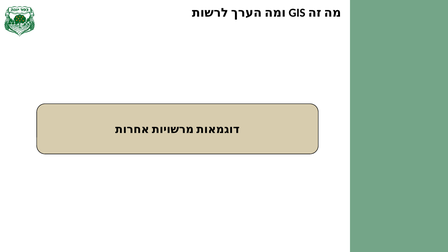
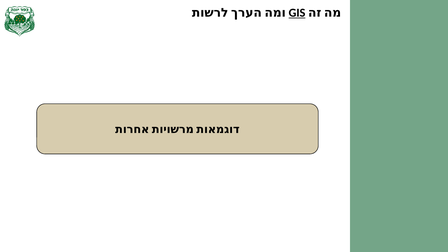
GIS underline: none -> present
